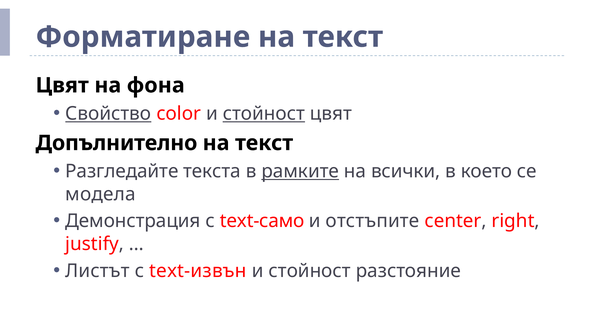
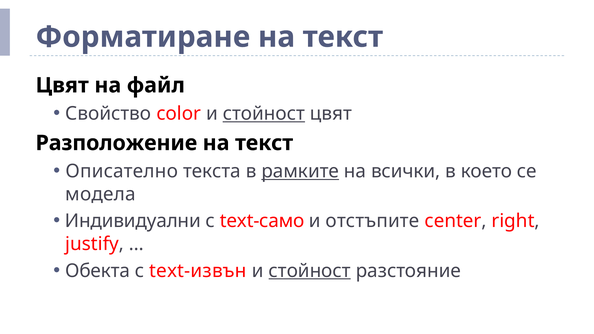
фона: фона -> файл
Свойство underline: present -> none
Допълнително: Допълнително -> Разположение
Разгледайте: Разгледайте -> Описателно
Демонстрация: Демонстрация -> Индивидуални
Листът: Листът -> Обекта
стойност at (310, 271) underline: none -> present
